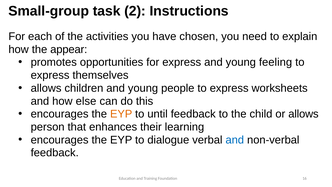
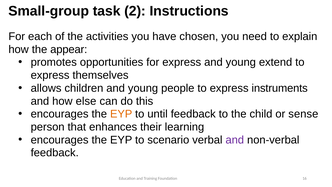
feeling: feeling -> extend
worksheets: worksheets -> instruments
or allows: allows -> sense
dialogue: dialogue -> scenario
and at (235, 140) colour: blue -> purple
